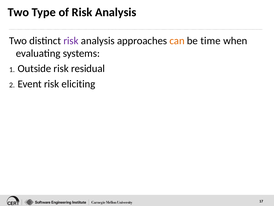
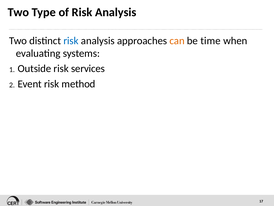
risk at (71, 41) colour: purple -> blue
residual: residual -> services
eliciting: eliciting -> method
